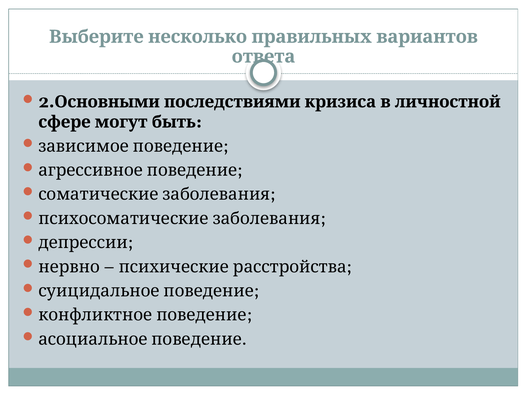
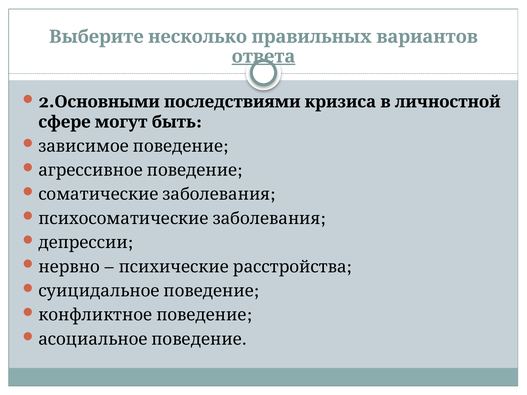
ответа underline: none -> present
